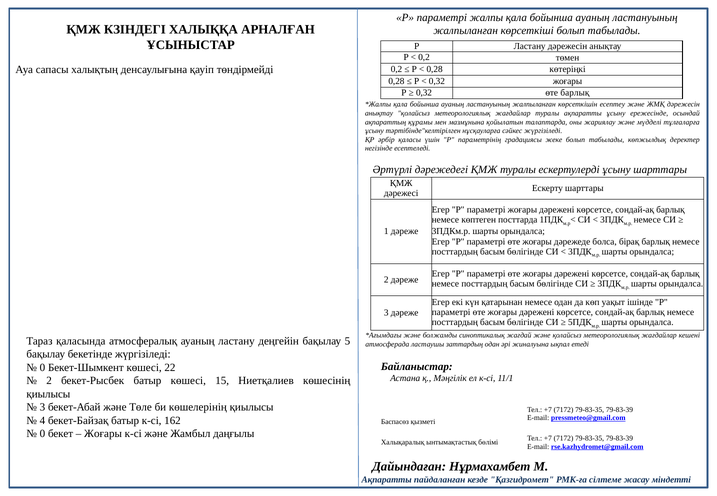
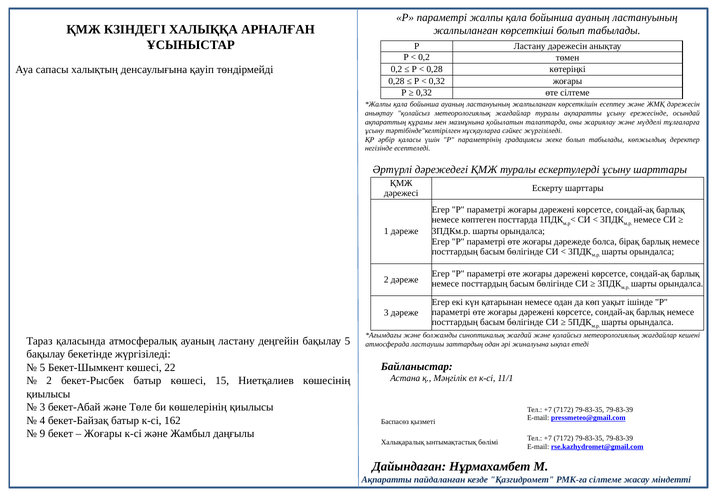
өте барлық: барлық -> сілтеме
0 at (42, 368): 0 -> 5
0 at (42, 434): 0 -> 9
